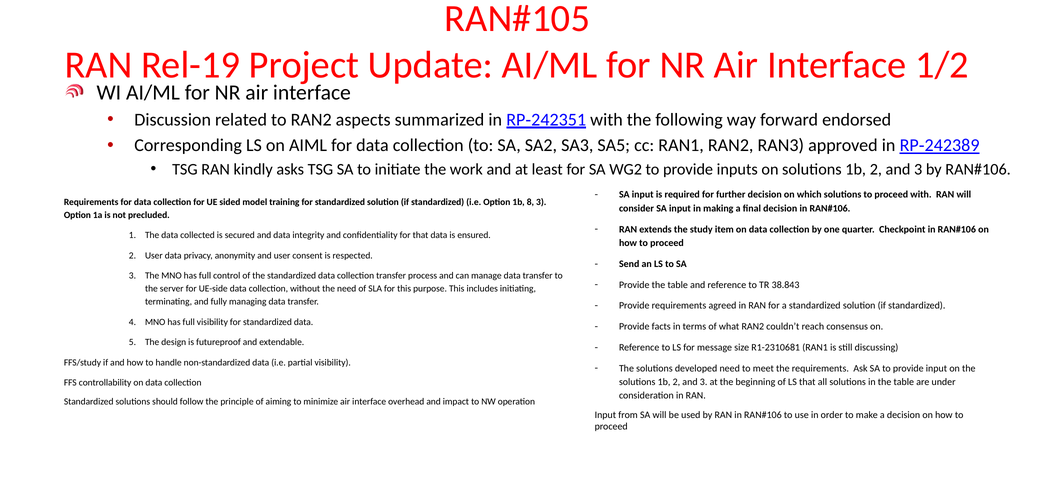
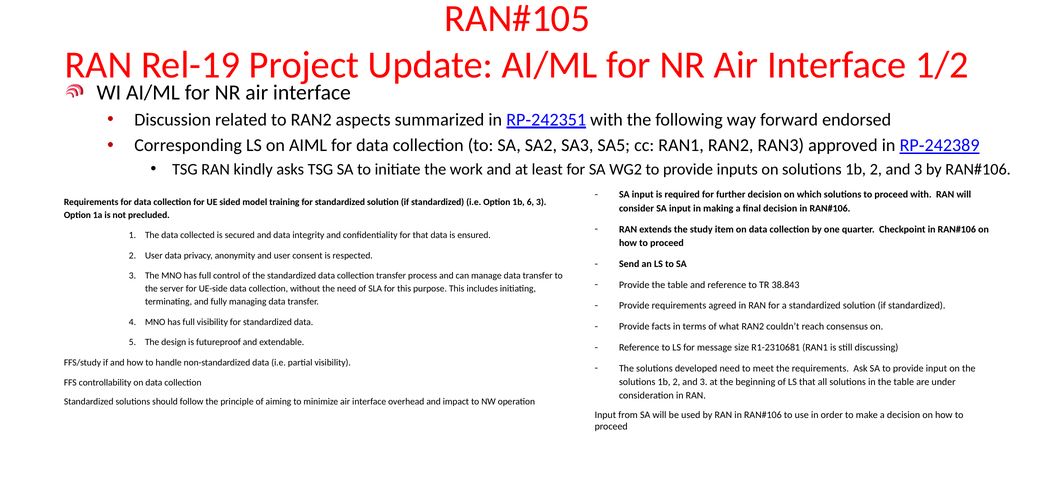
8: 8 -> 6
